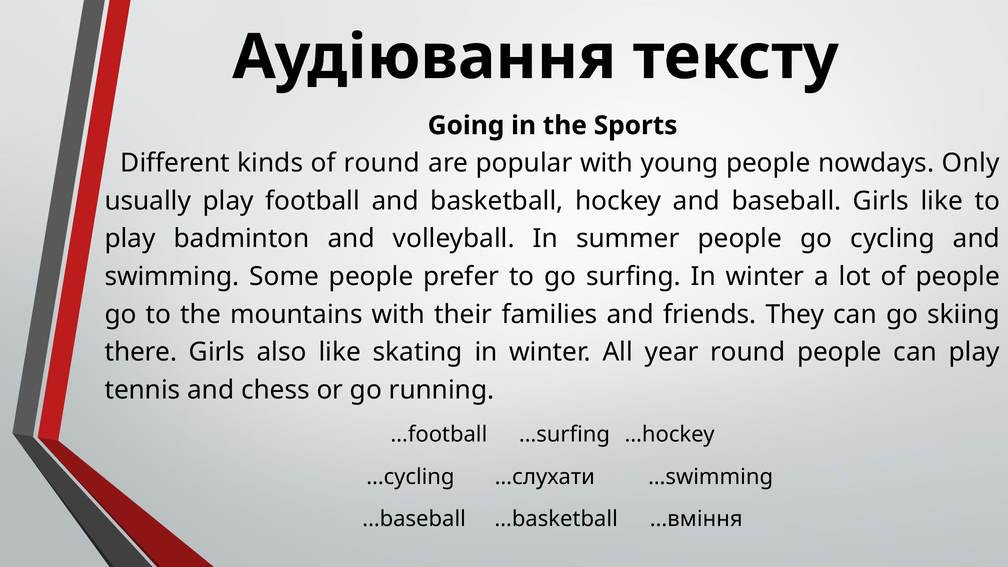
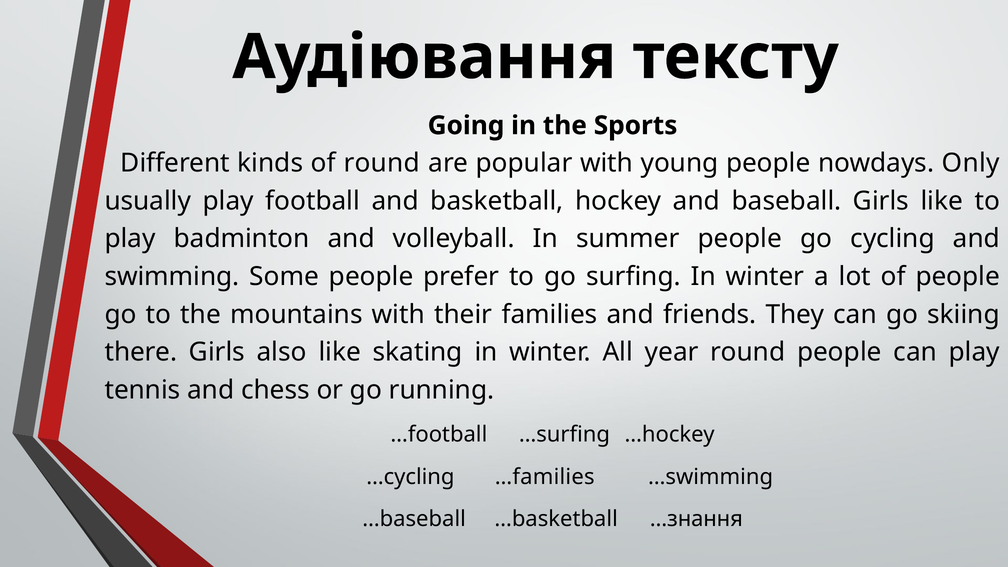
…слухати: …слухати -> …families
…вміння: …вміння -> …знання
